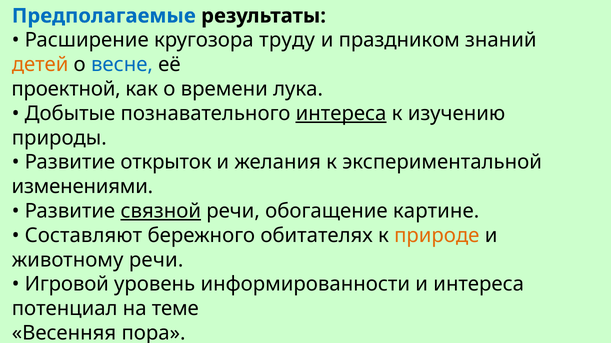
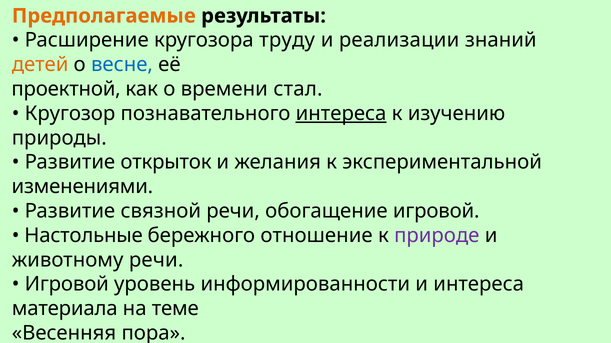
Предполагаемые colour: blue -> orange
праздником: праздником -> реализации
лука: лука -> стал
Добытые: Добытые -> Кругозор
связной underline: present -> none
обогащение картине: картине -> игровой
Составляют: Составляют -> Настольные
обитателях: обитателях -> отношение
природе colour: orange -> purple
потенциал: потенциал -> материала
